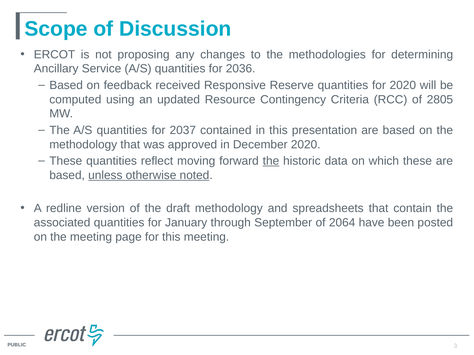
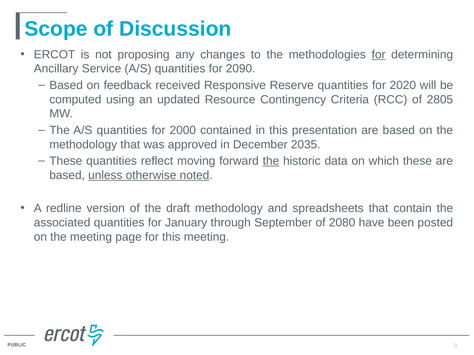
for at (379, 55) underline: none -> present
2036: 2036 -> 2090
2037: 2037 -> 2000
December 2020: 2020 -> 2035
2064: 2064 -> 2080
